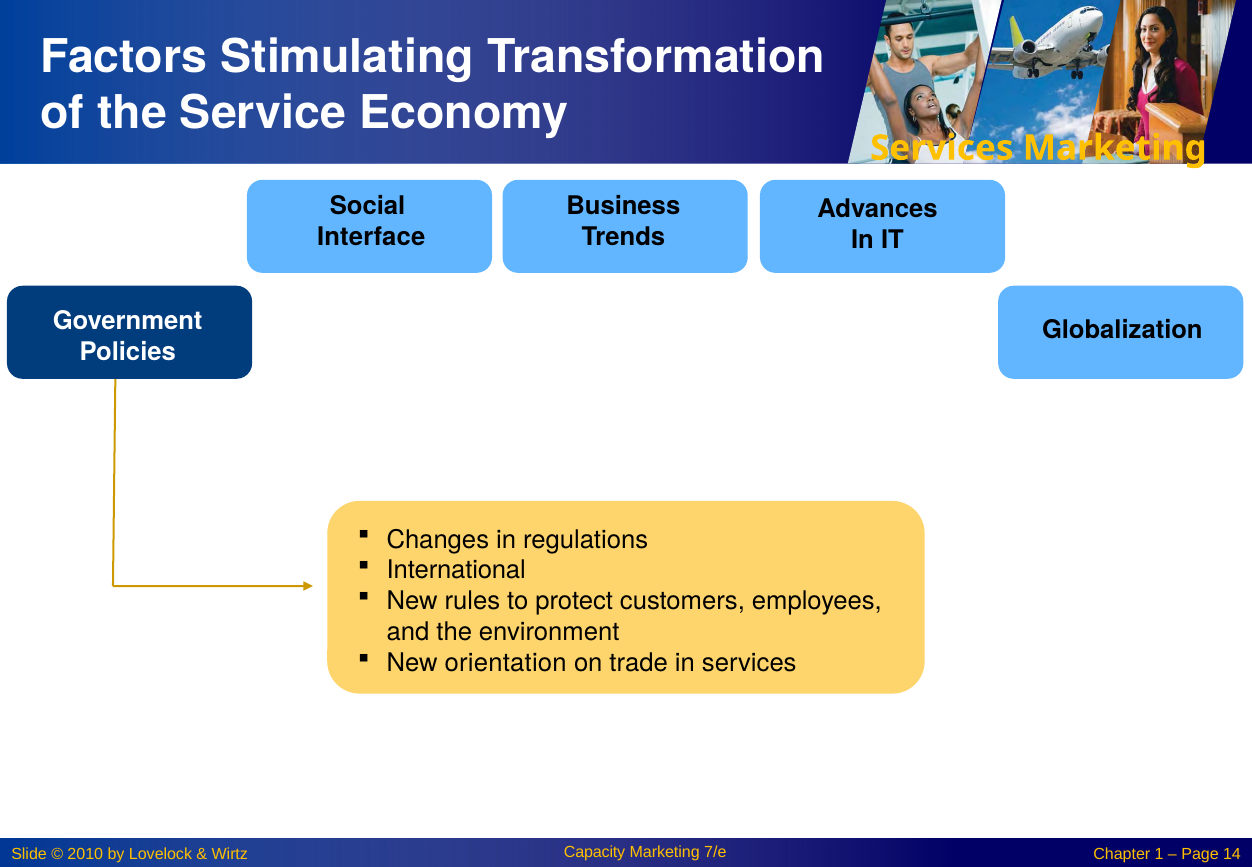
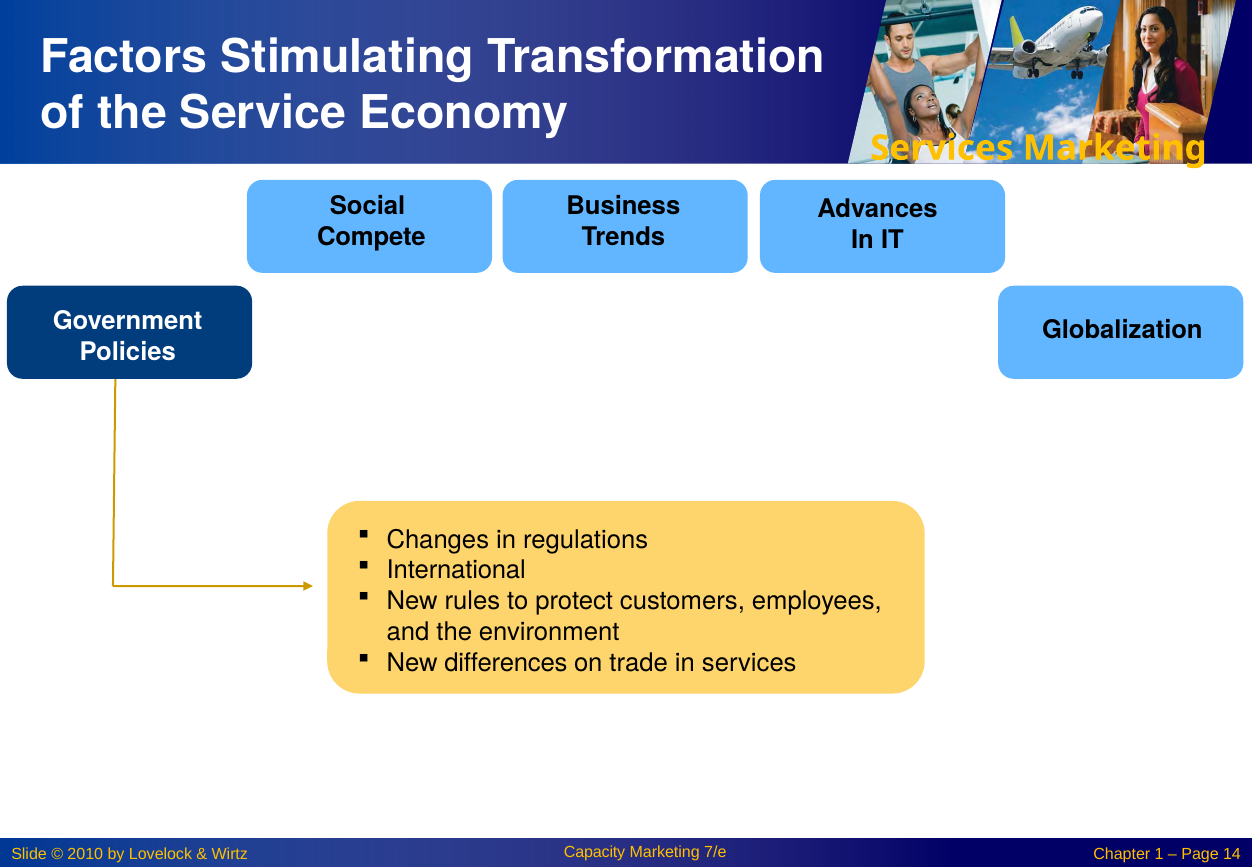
Interface: Interface -> Compete
orientation: orientation -> differences
